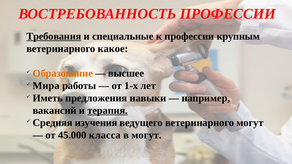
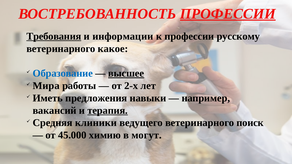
ПРОФЕССИИ at (228, 14) underline: none -> present
специальные: специальные -> информации
крупным: крупным -> русскому
Образование colour: orange -> blue
высшее underline: none -> present
1-х: 1-х -> 2-х
изучения: изучения -> клиники
ветеринарного могут: могут -> поиск
класса: класса -> химию
